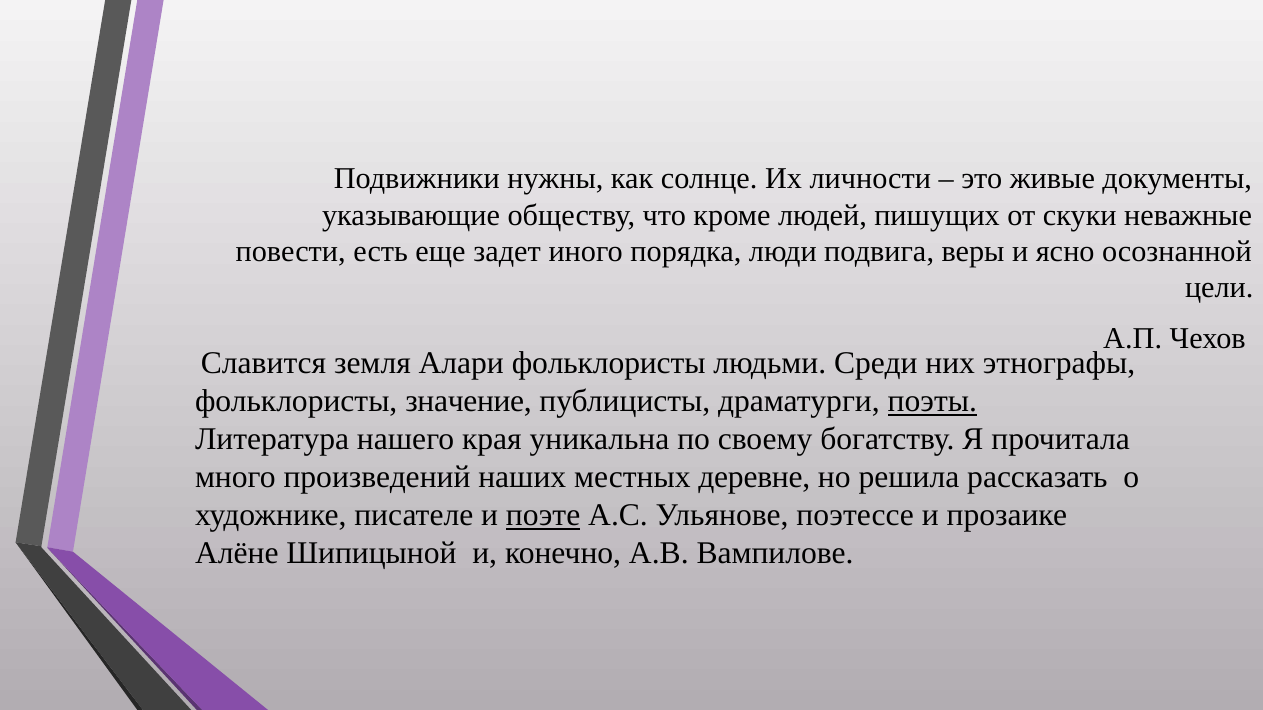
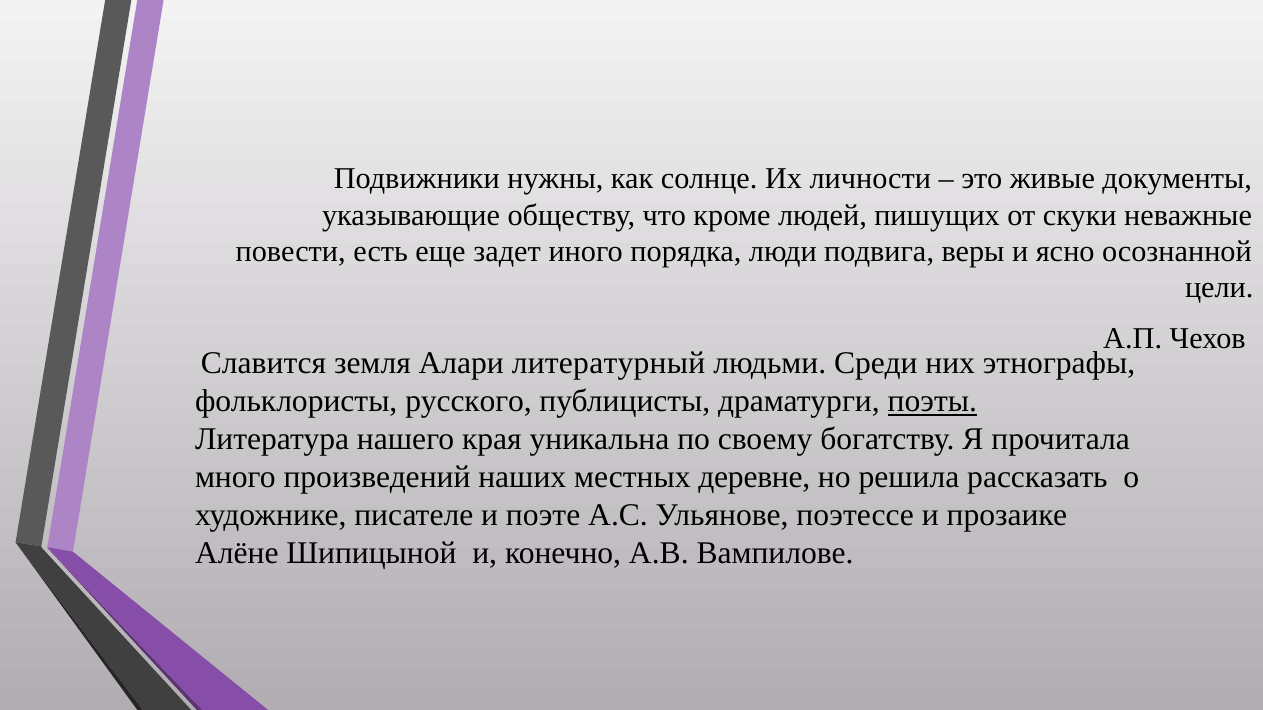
Алари фольклористы: фольклористы -> литературный
значение: значение -> русского
поэте underline: present -> none
